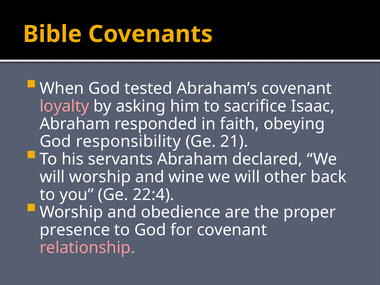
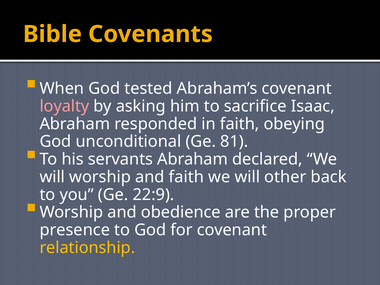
responsibility: responsibility -> unconditional
21: 21 -> 81
and wine: wine -> faith
22:4: 22:4 -> 22:9
relationship colour: pink -> yellow
